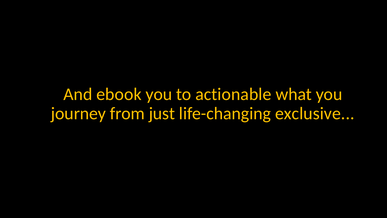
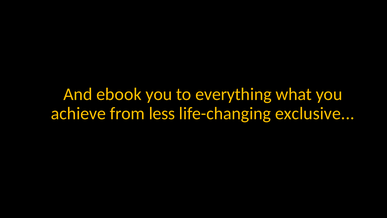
actionable: actionable -> everything
journey: journey -> achieve
just: just -> less
